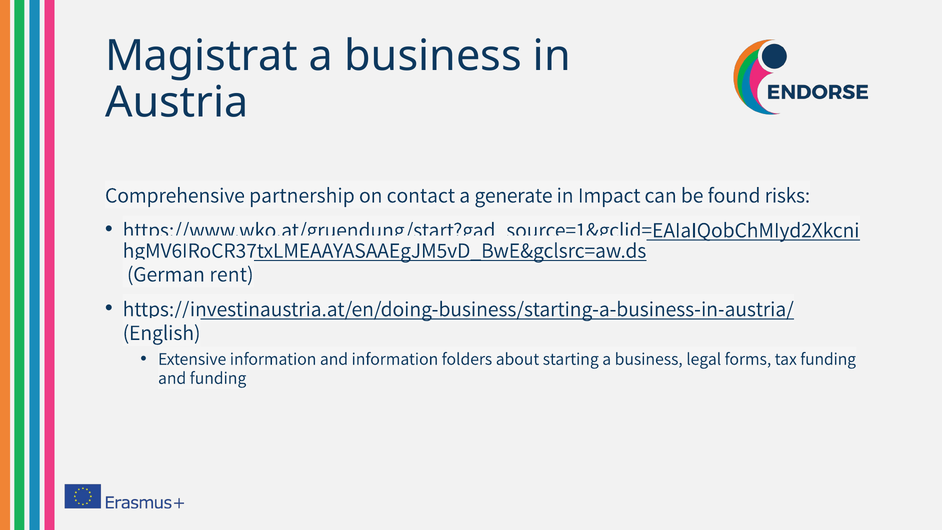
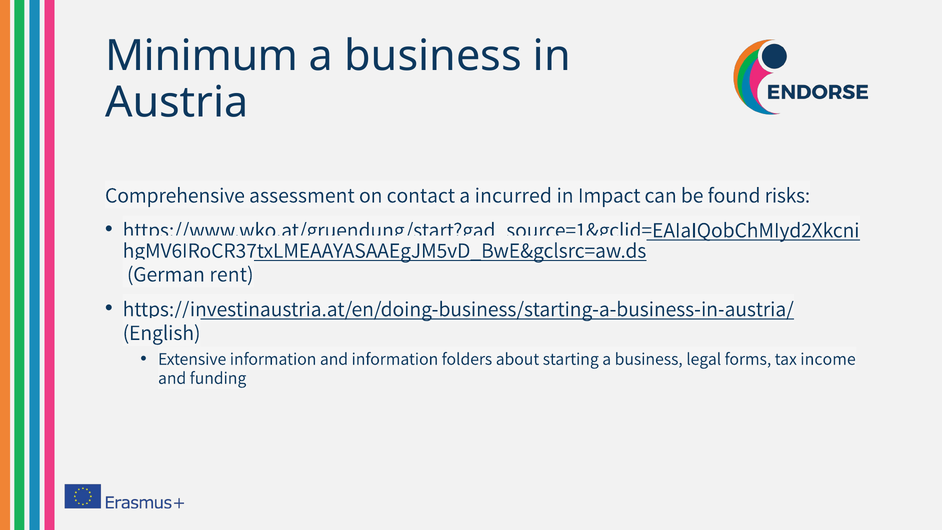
Magistrat: Magistrat -> Minimum
partnership: partnership -> assessment
generate: generate -> incurred
tax funding: funding -> income
